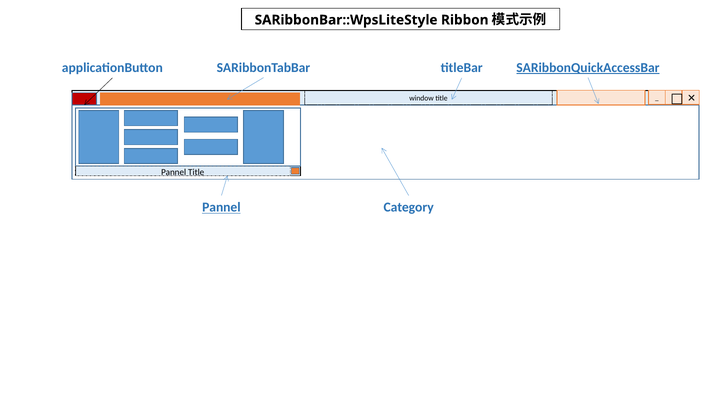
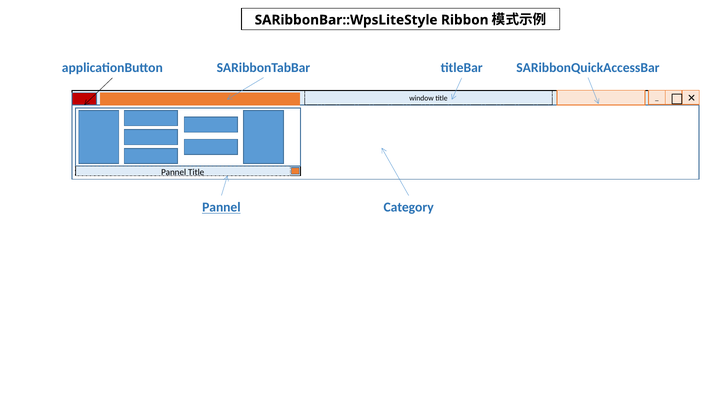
SARibbonQuickAccessBar underline: present -> none
